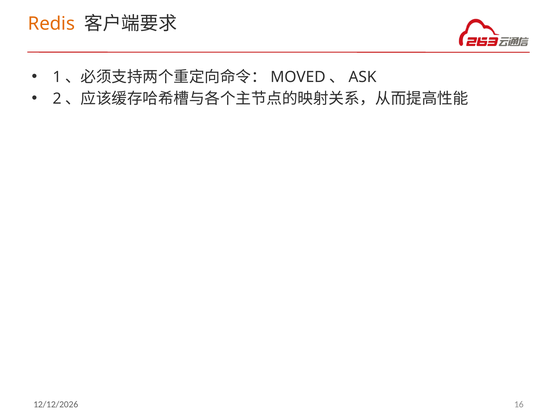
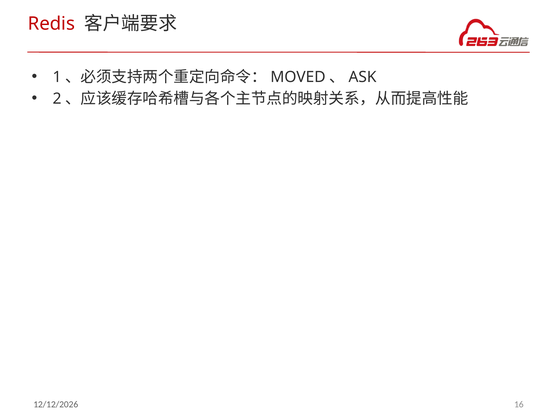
Redis colour: orange -> red
